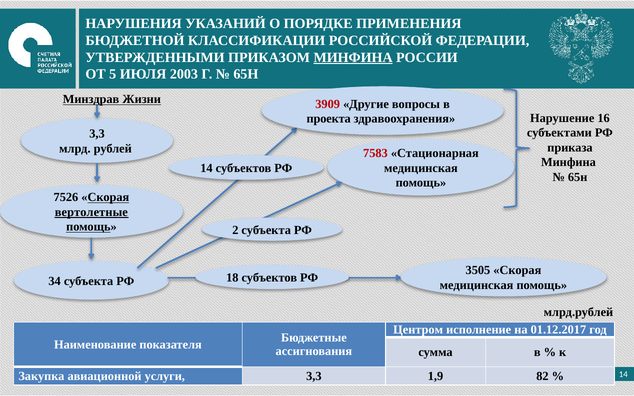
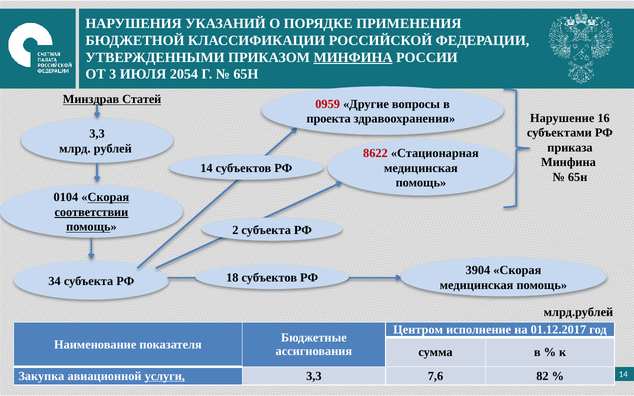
5: 5 -> 3
2003: 2003 -> 2054
Жизни: Жизни -> Статей
3909: 3909 -> 0959
7583: 7583 -> 8622
7526: 7526 -> 0104
вертолетные: вертолетные -> соответствии
3505: 3505 -> 3904
услуги underline: none -> present
1,9: 1,9 -> 7,6
